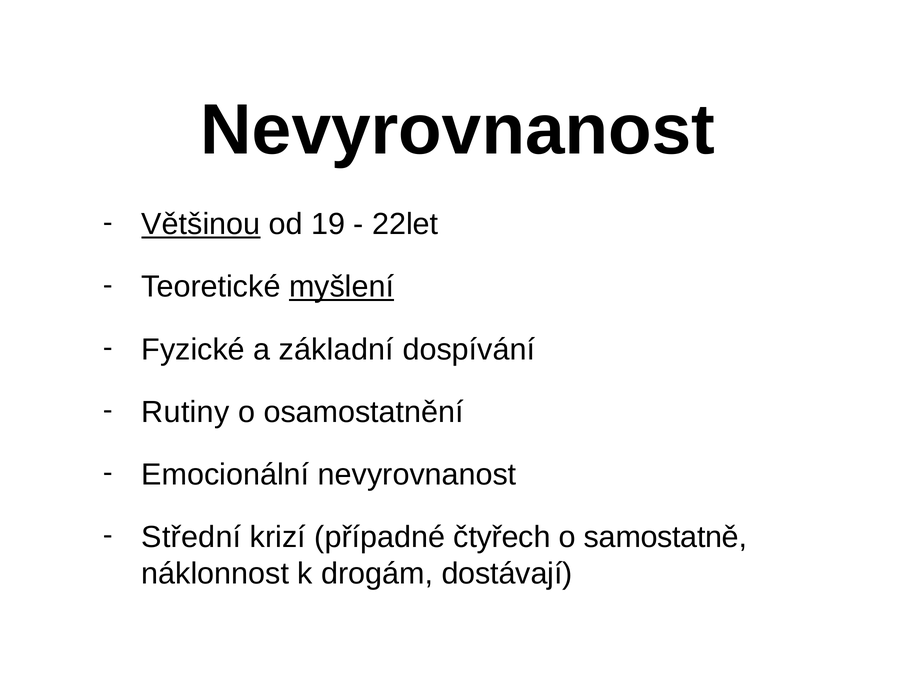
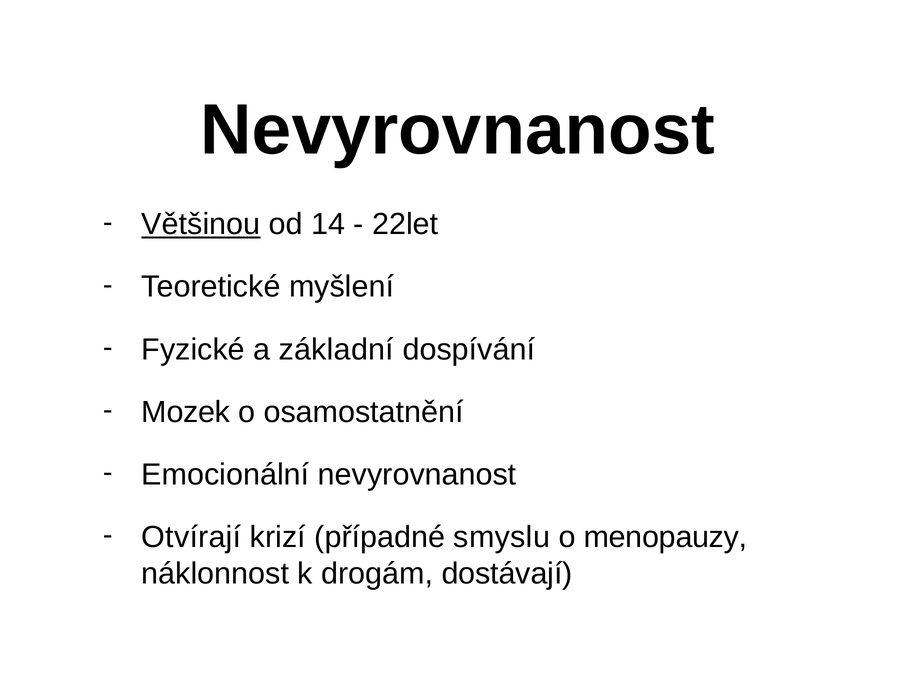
19: 19 -> 14
myšlení underline: present -> none
Rutiny: Rutiny -> Mozek
Střední: Střední -> Otvírají
čtyřech: čtyřech -> smyslu
samostatně: samostatně -> menopauzy
